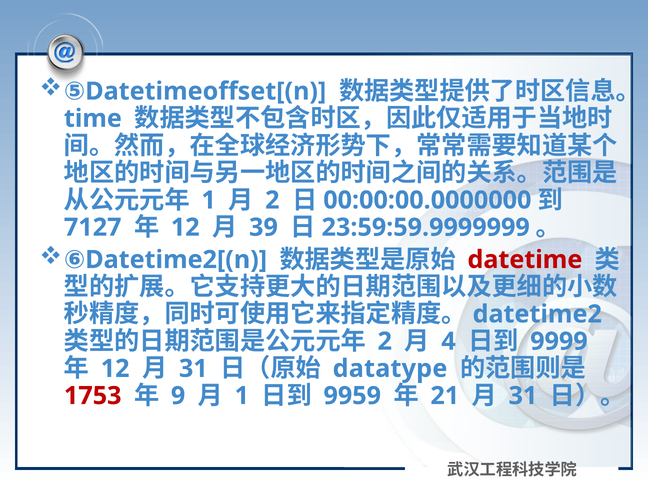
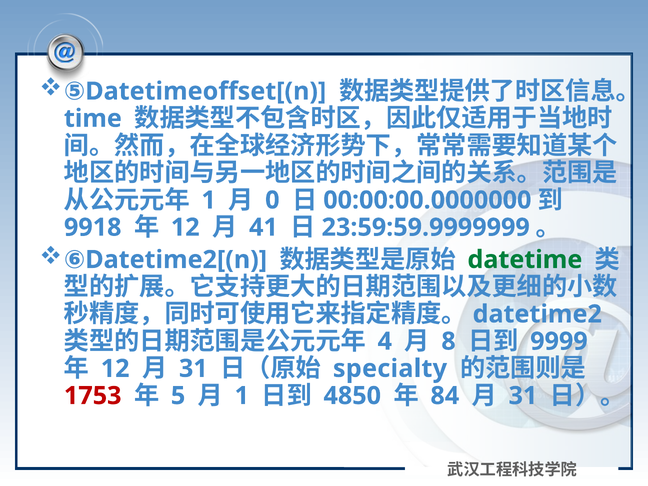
2 at (272, 200): 2 -> 0
7127: 7127 -> 9918
39: 39 -> 41
datetime colour: red -> green
2 at (385, 341): 2 -> 4
4: 4 -> 8
datatype: datatype -> specialty
9: 9 -> 5
9959: 9959 -> 4850
21: 21 -> 84
